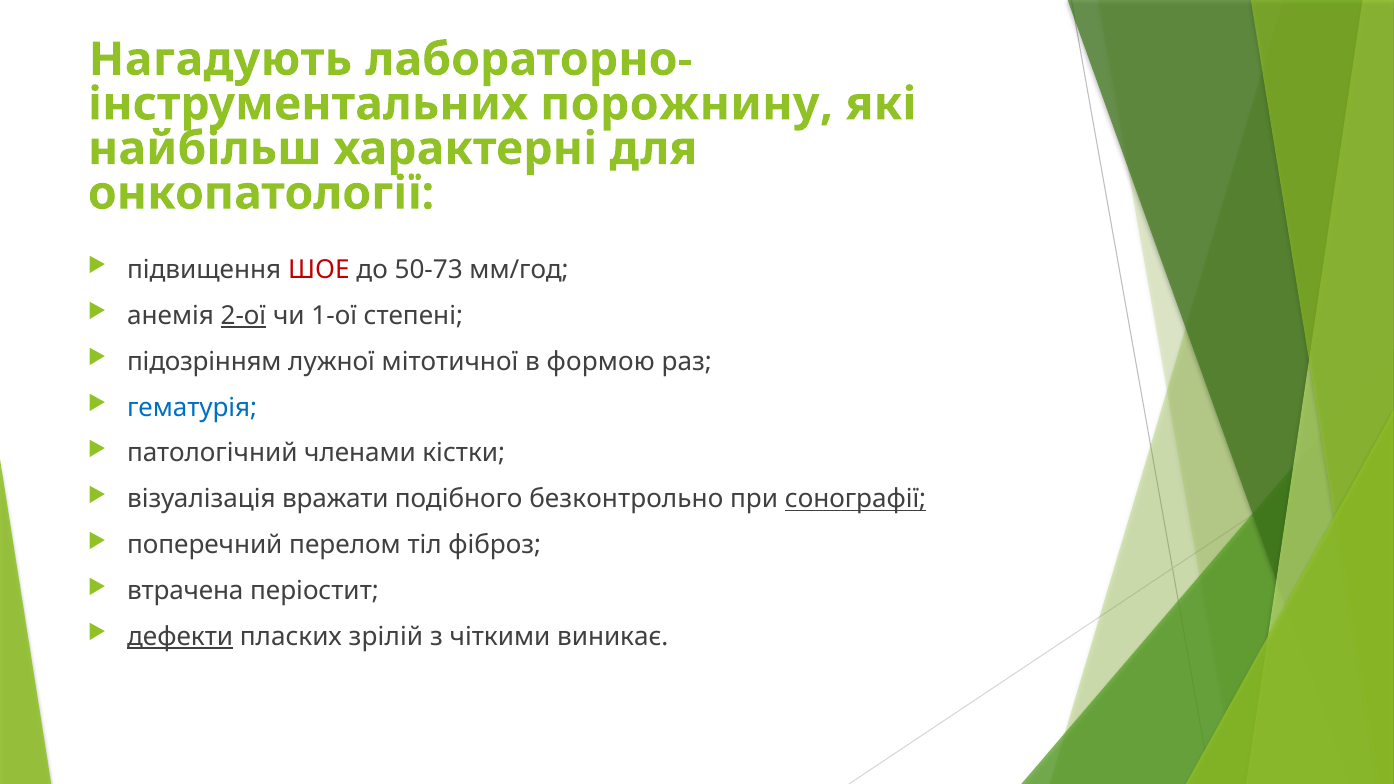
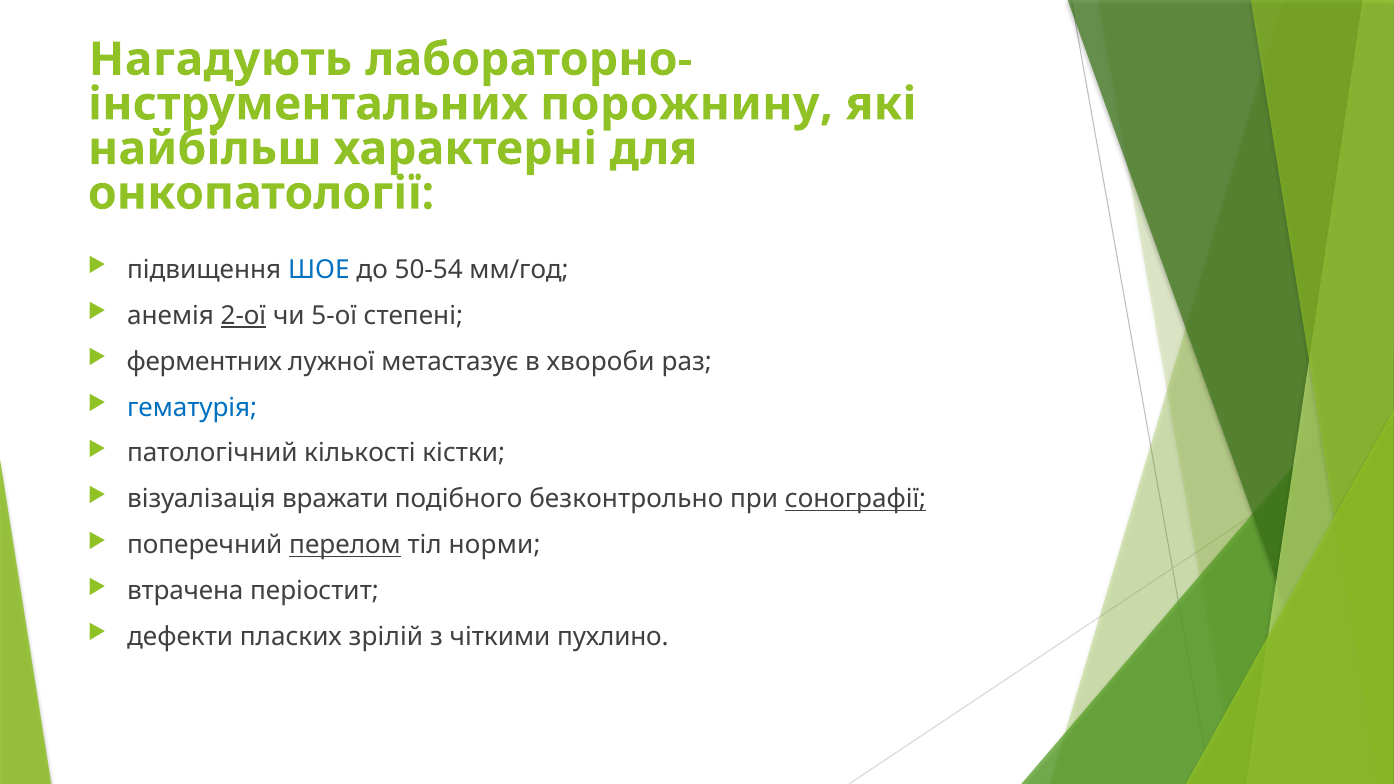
ШОЕ colour: red -> blue
50-73: 50-73 -> 50-54
1-ої: 1-ої -> 5-ої
підозрінням: підозрінням -> ферментних
мітотичної: мітотичної -> метастазує
формою: формою -> хвороби
членами: членами -> кількості
перелом underline: none -> present
фіброз: фіброз -> норми
дефекти underline: present -> none
виникає: виникає -> пухлино
